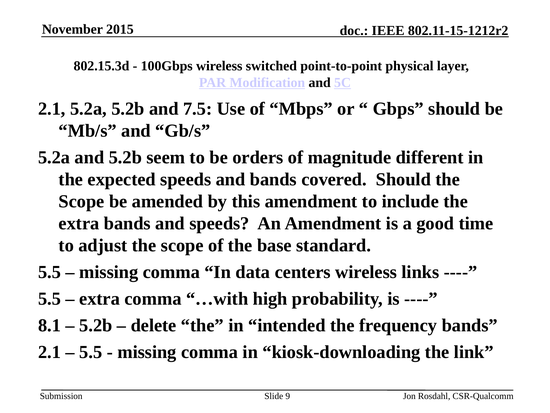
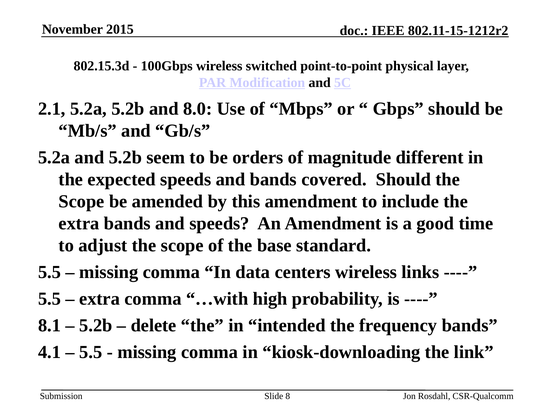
7.5: 7.5 -> 8.0
2.1 at (49, 352): 2.1 -> 4.1
9: 9 -> 8
